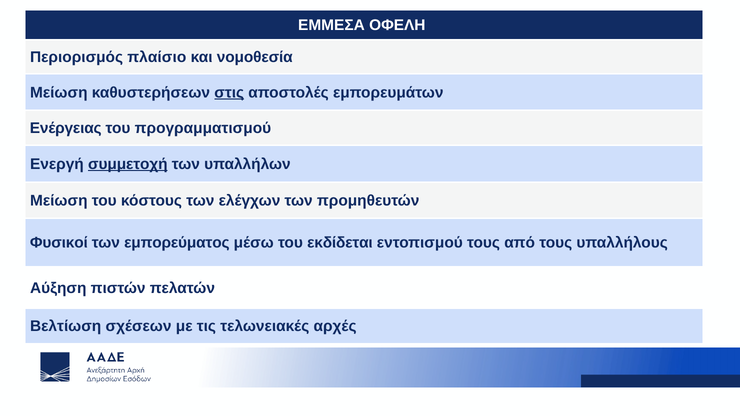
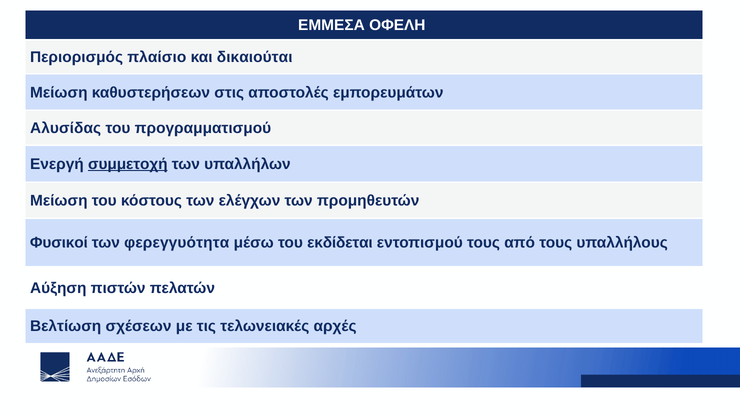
νομοθεσία: νομοθεσία -> δικαιούται
στις underline: present -> none
Ενέργειας: Ενέργειας -> Αλυσίδας
εμπορεύματος: εμπορεύματος -> φερεγγυότητα
